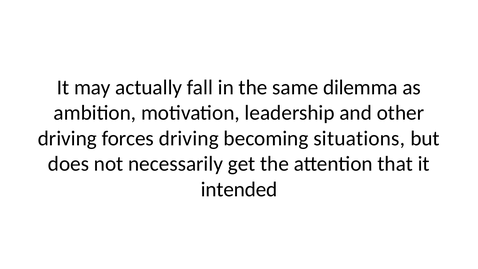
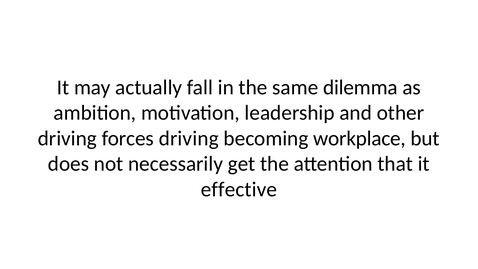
situations: situations -> workplace
intended: intended -> effective
